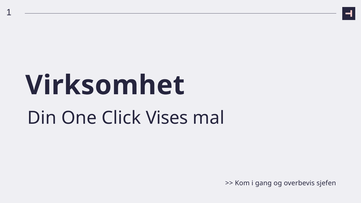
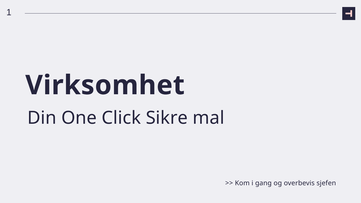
Vises: Vises -> Sikre
